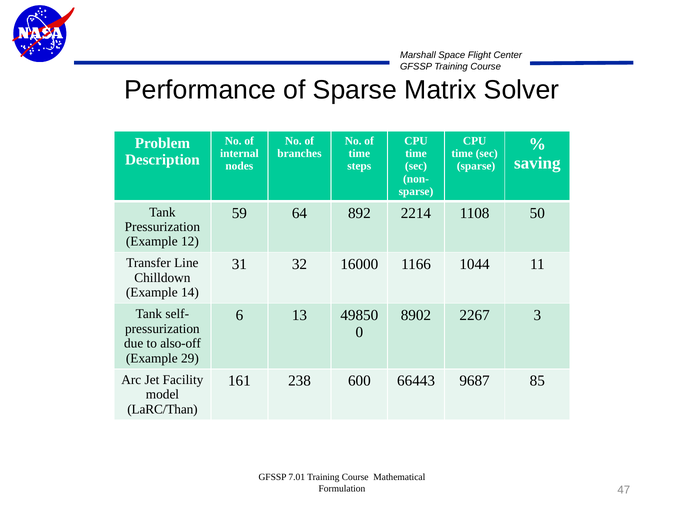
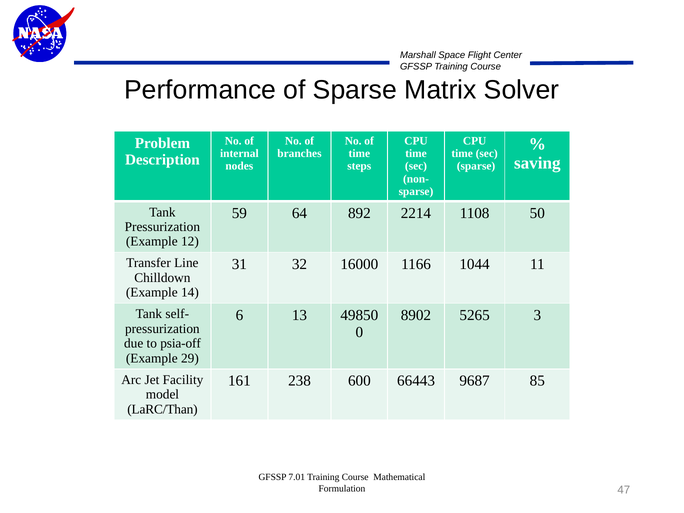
2267: 2267 -> 5265
also-off: also-off -> psia-off
